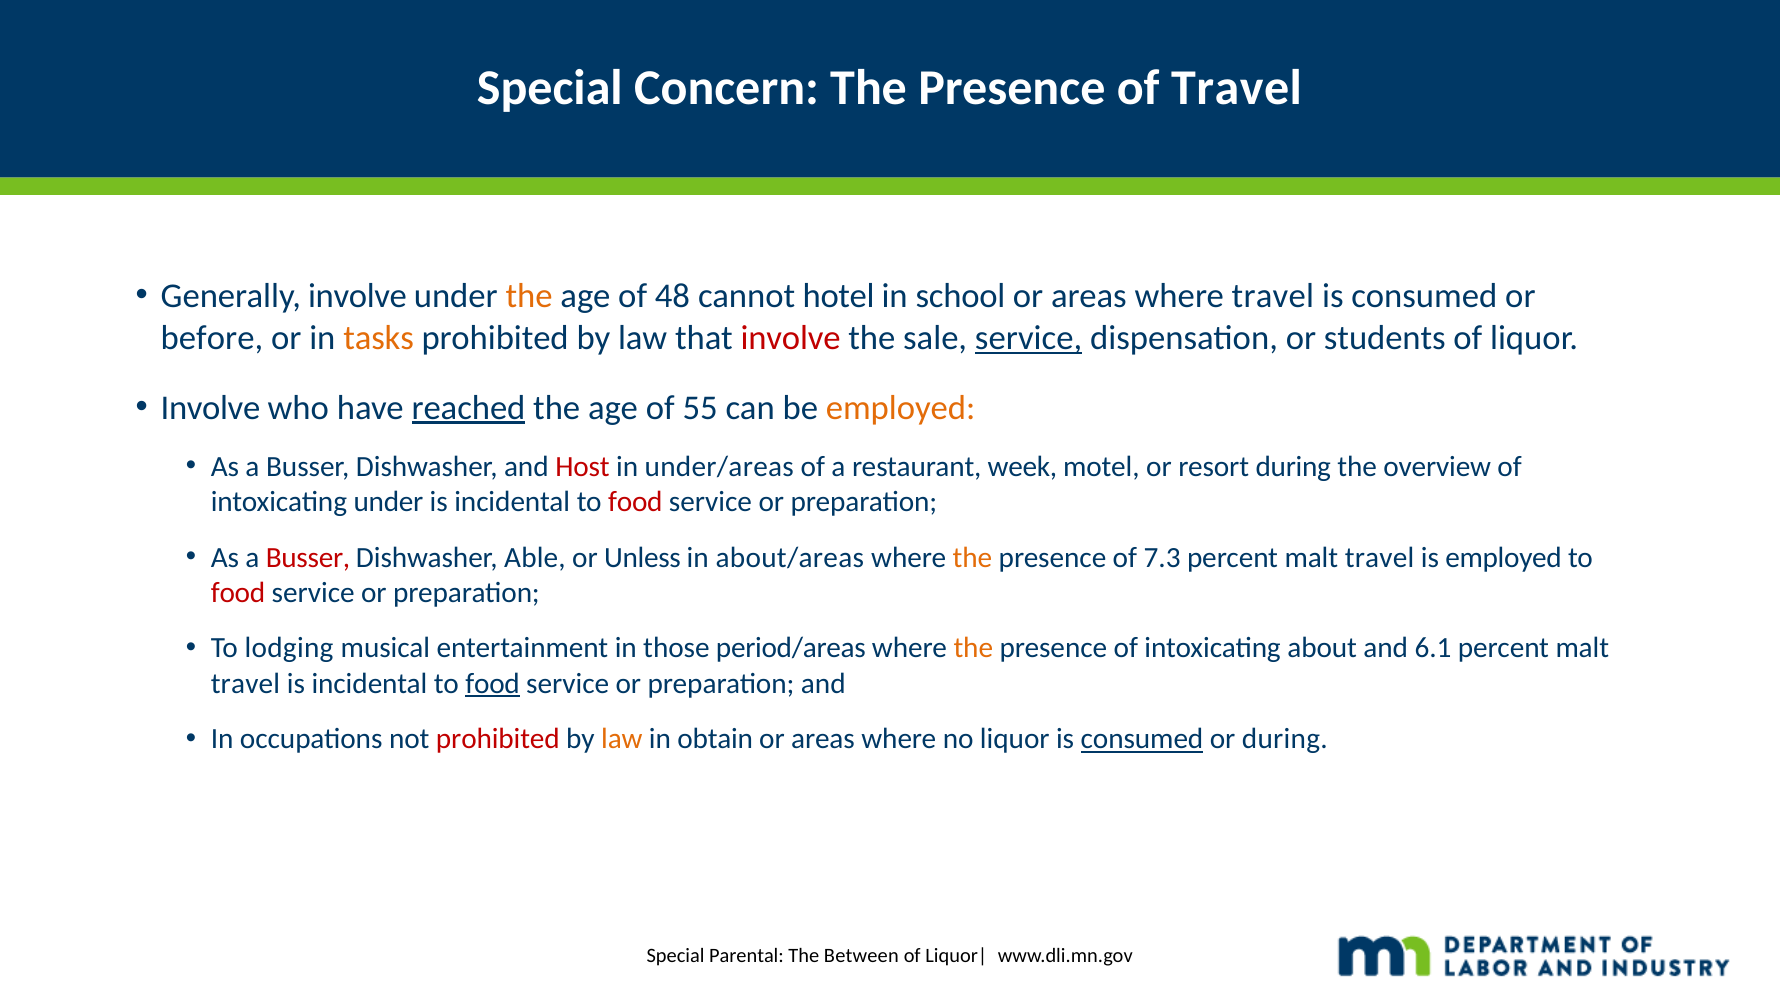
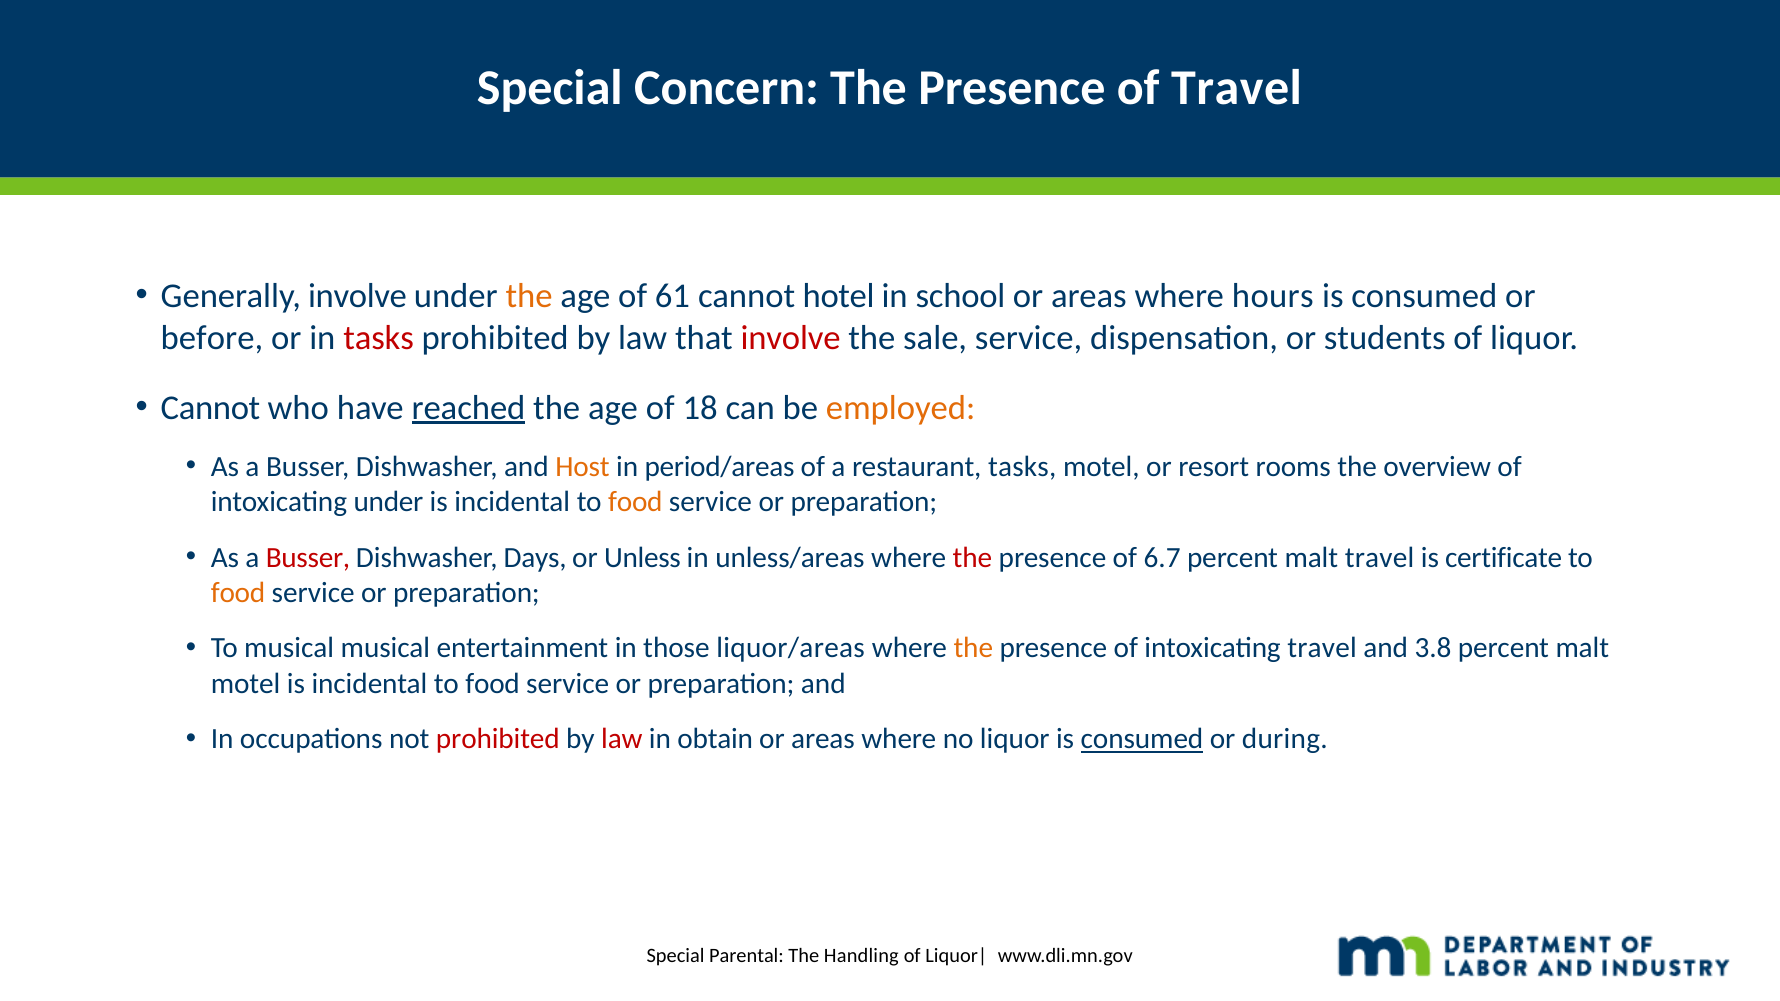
48: 48 -> 61
where travel: travel -> hours
tasks at (379, 338) colour: orange -> red
service at (1029, 338) underline: present -> none
Involve at (210, 408): Involve -> Cannot
55: 55 -> 18
Host colour: red -> orange
under/areas: under/areas -> period/areas
restaurant week: week -> tasks
resort during: during -> rooms
food at (635, 502) colour: red -> orange
Able: Able -> Days
about/areas: about/areas -> unless/areas
the at (972, 557) colour: orange -> red
7.3: 7.3 -> 6.7
is employed: employed -> certificate
food at (238, 593) colour: red -> orange
To lodging: lodging -> musical
period/areas: period/areas -> liquor/areas
intoxicating about: about -> travel
6.1: 6.1 -> 3.8
travel at (245, 684): travel -> motel
food at (493, 684) underline: present -> none
law at (622, 739) colour: orange -> red
Between: Between -> Handling
